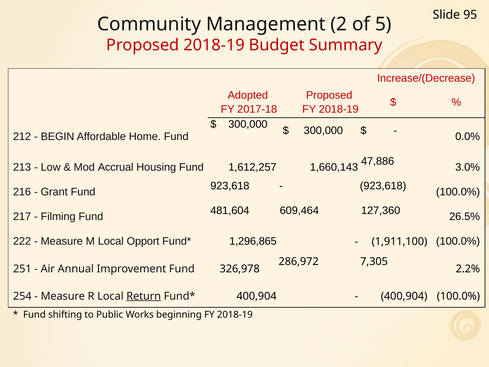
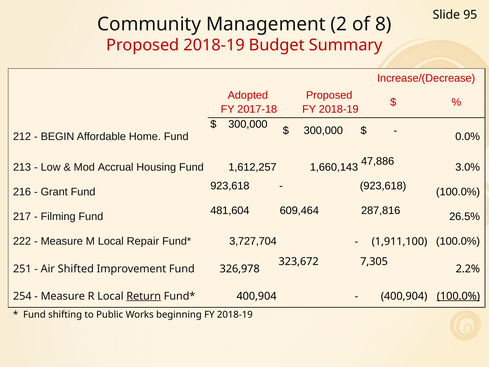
5: 5 -> 8
127,360: 127,360 -> 287,816
Opport: Opport -> Repair
1,296,865: 1,296,865 -> 3,727,704
286,972: 286,972 -> 323,672
Annual: Annual -> Shifted
100.0% at (458, 296) underline: none -> present
